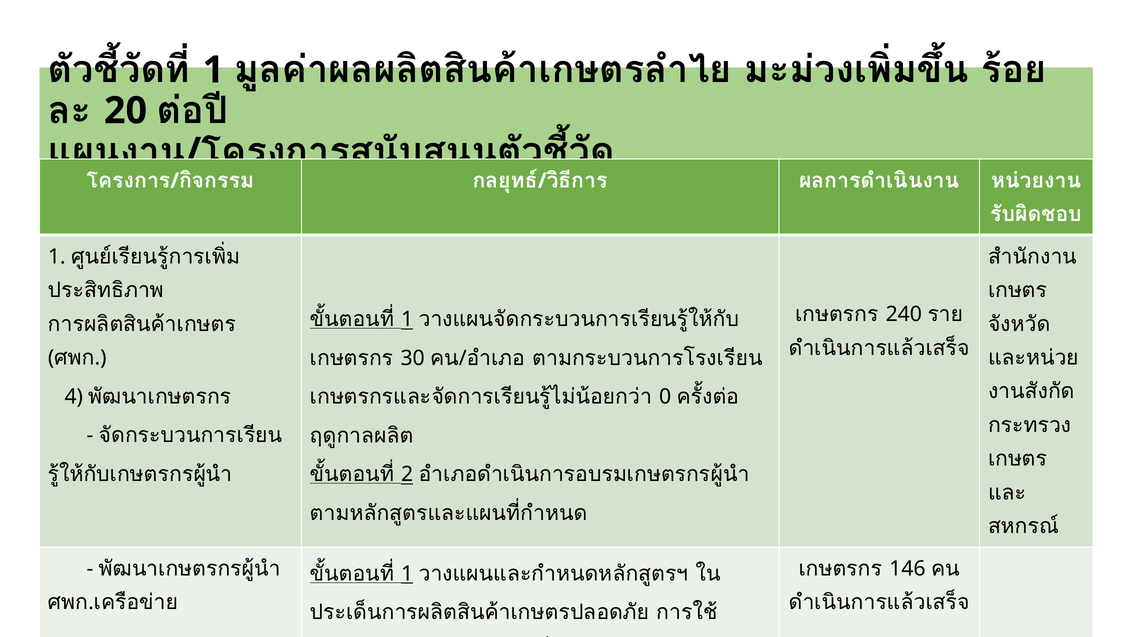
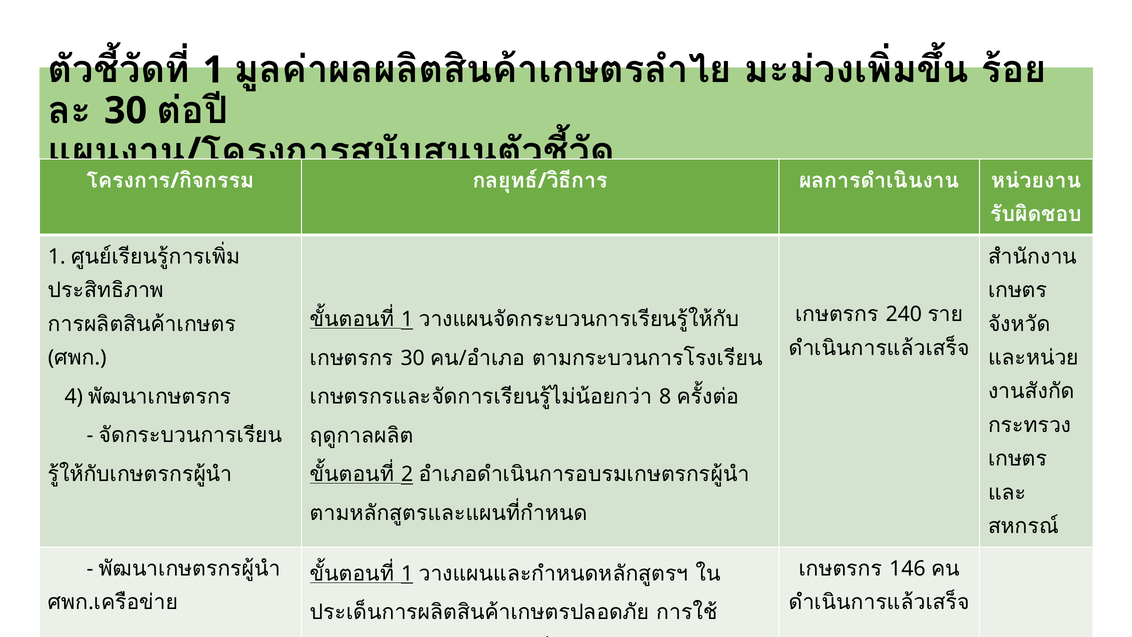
20 at (126, 111): 20 -> 30
0: 0 -> 8
